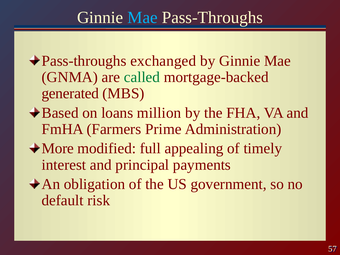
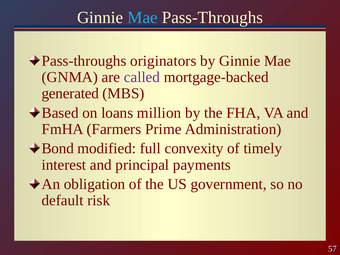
exchanged: exchanged -> originators
called colour: green -> purple
More: More -> Bond
appealing: appealing -> convexity
